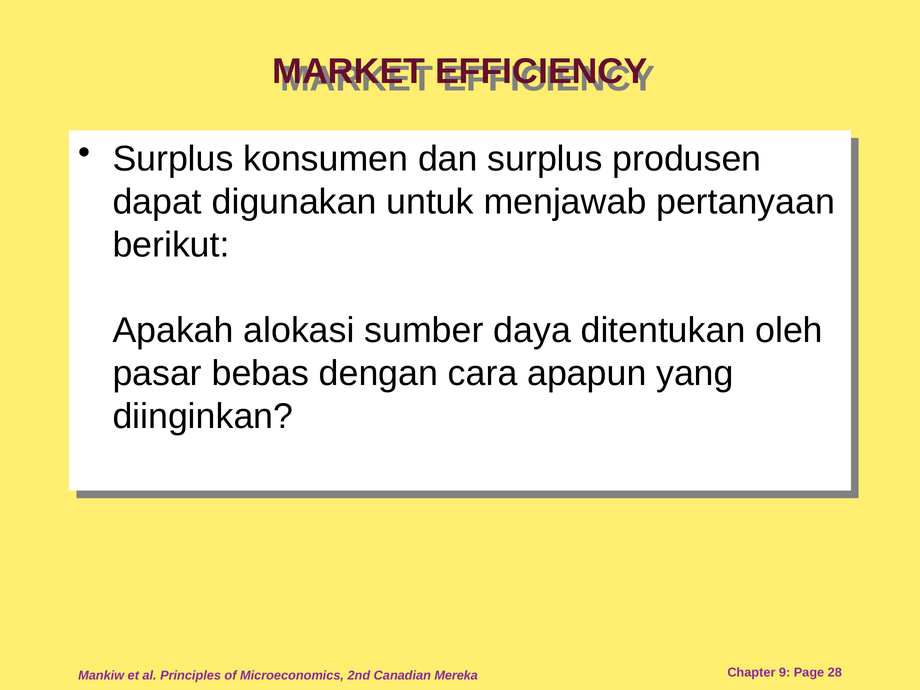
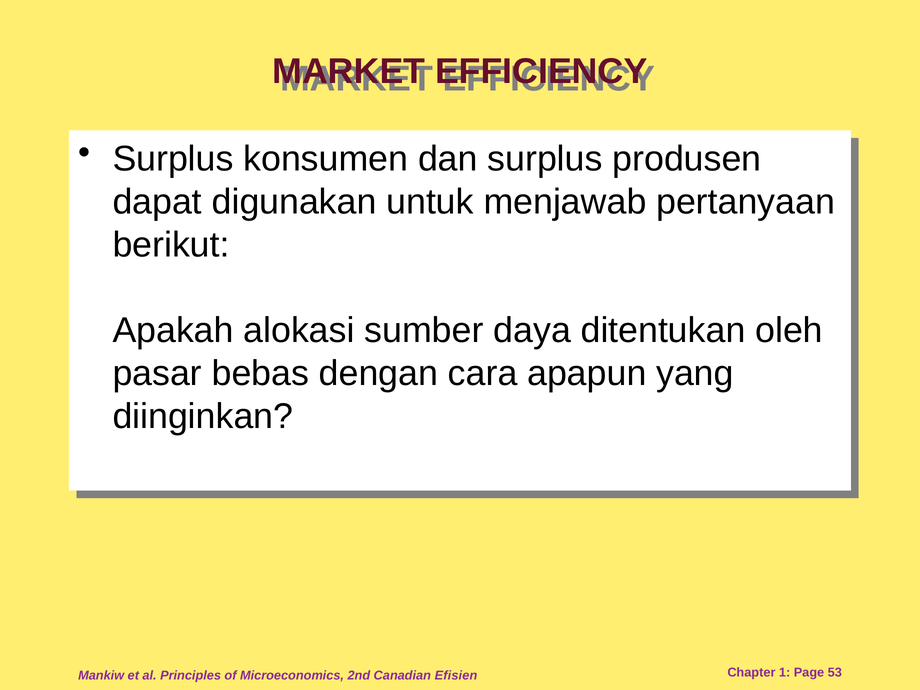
Mereka: Mereka -> Efisien
9: 9 -> 1
28: 28 -> 53
